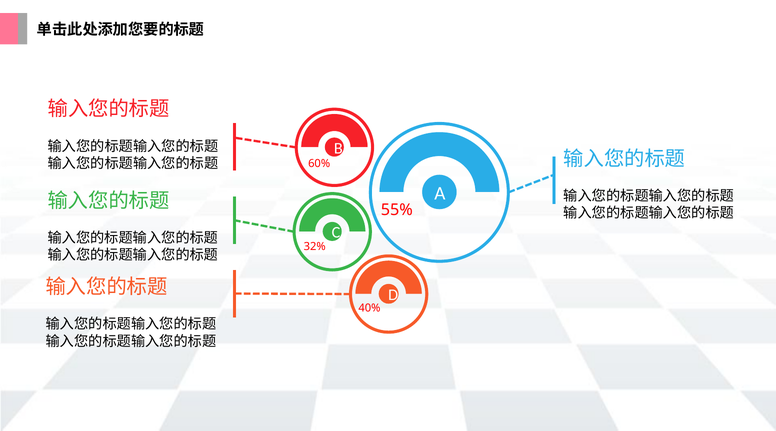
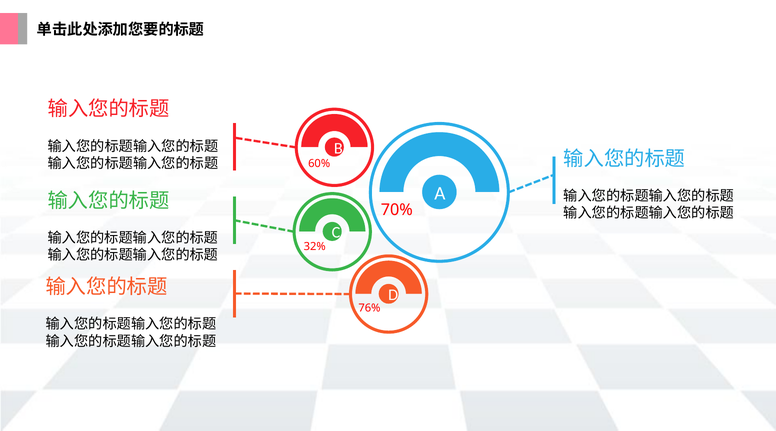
55%: 55% -> 70%
40%: 40% -> 76%
